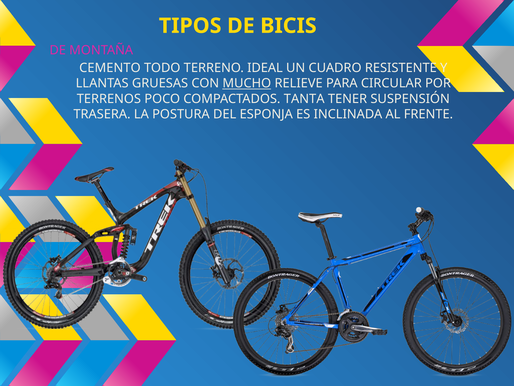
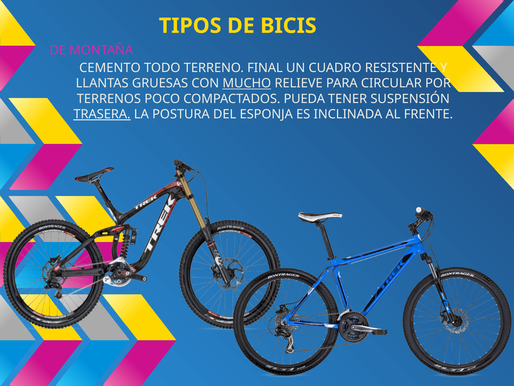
IDEAL: IDEAL -> FINAL
TANTA: TANTA -> PUEDA
TRASERA underline: none -> present
